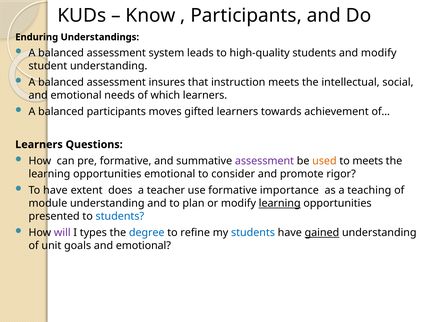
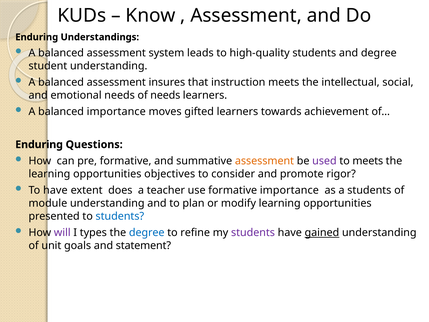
Participants at (246, 16): Participants -> Assessment
and modify: modify -> degree
of which: which -> needs
balanced participants: participants -> importance
Learners at (39, 144): Learners -> Enduring
assessment at (264, 161) colour: purple -> orange
used colour: orange -> purple
opportunities emotional: emotional -> objectives
a teaching: teaching -> students
learning at (280, 203) underline: present -> none
students at (253, 232) colour: blue -> purple
goals and emotional: emotional -> statement
